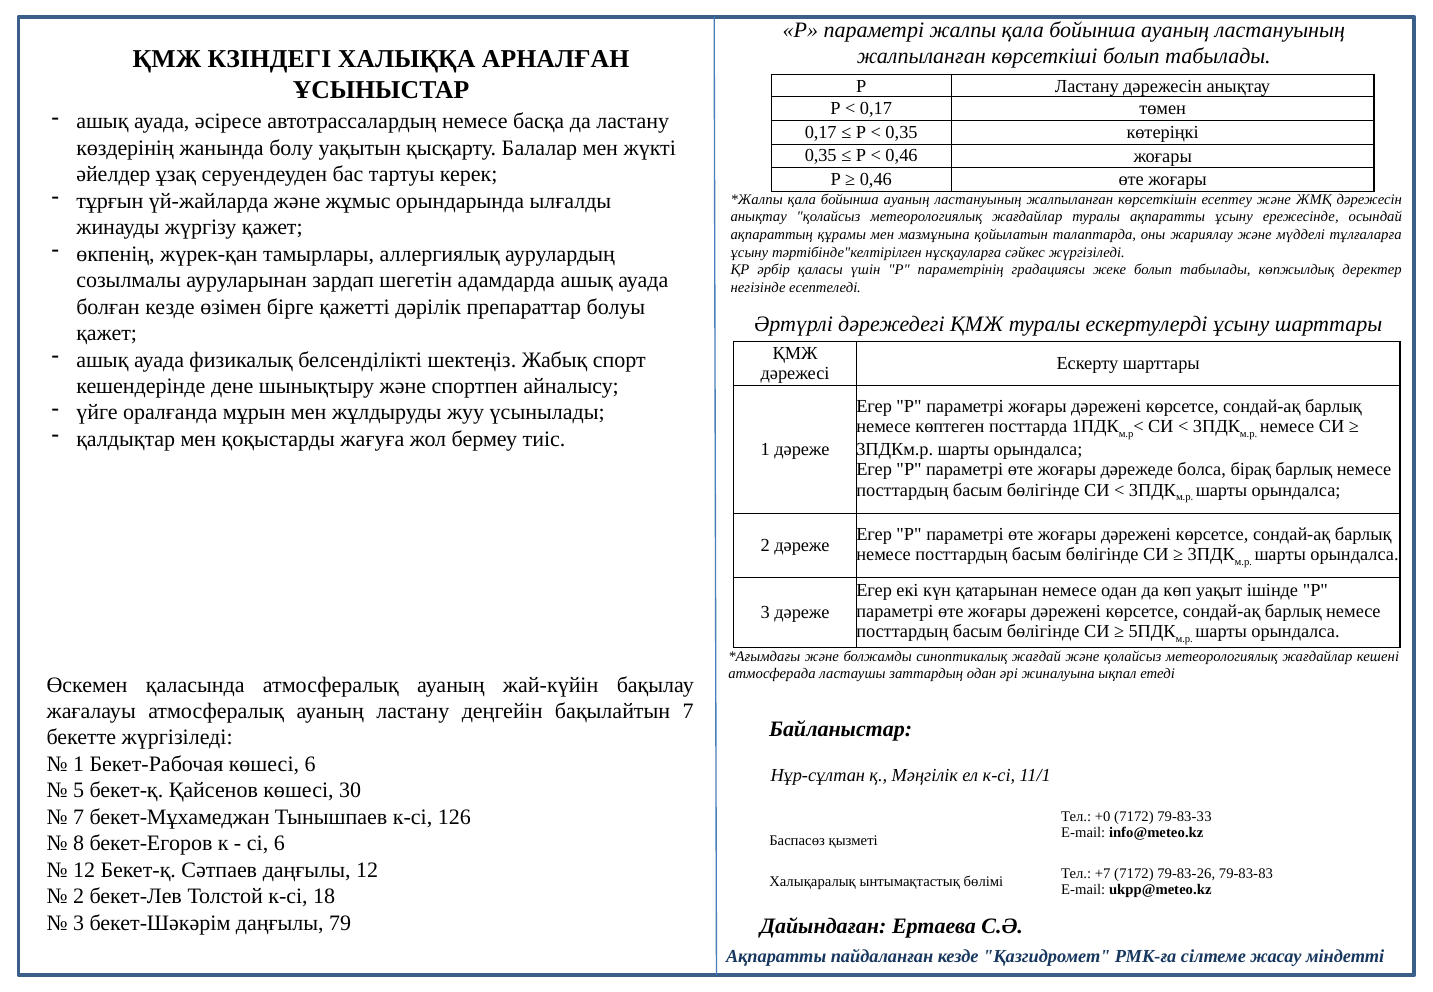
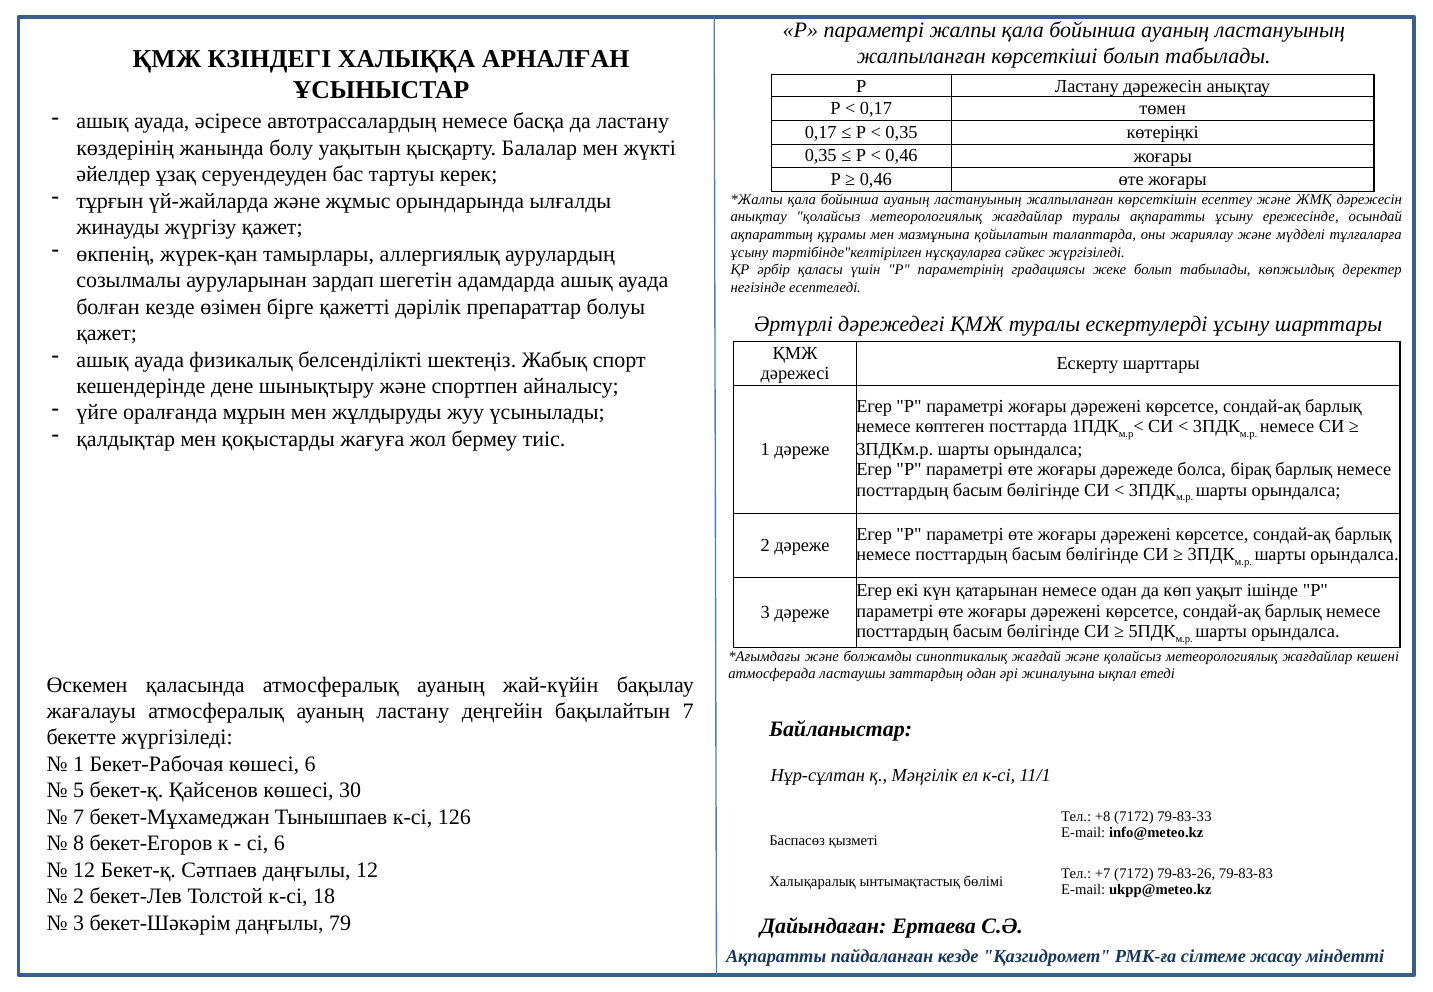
+0: +0 -> +8
